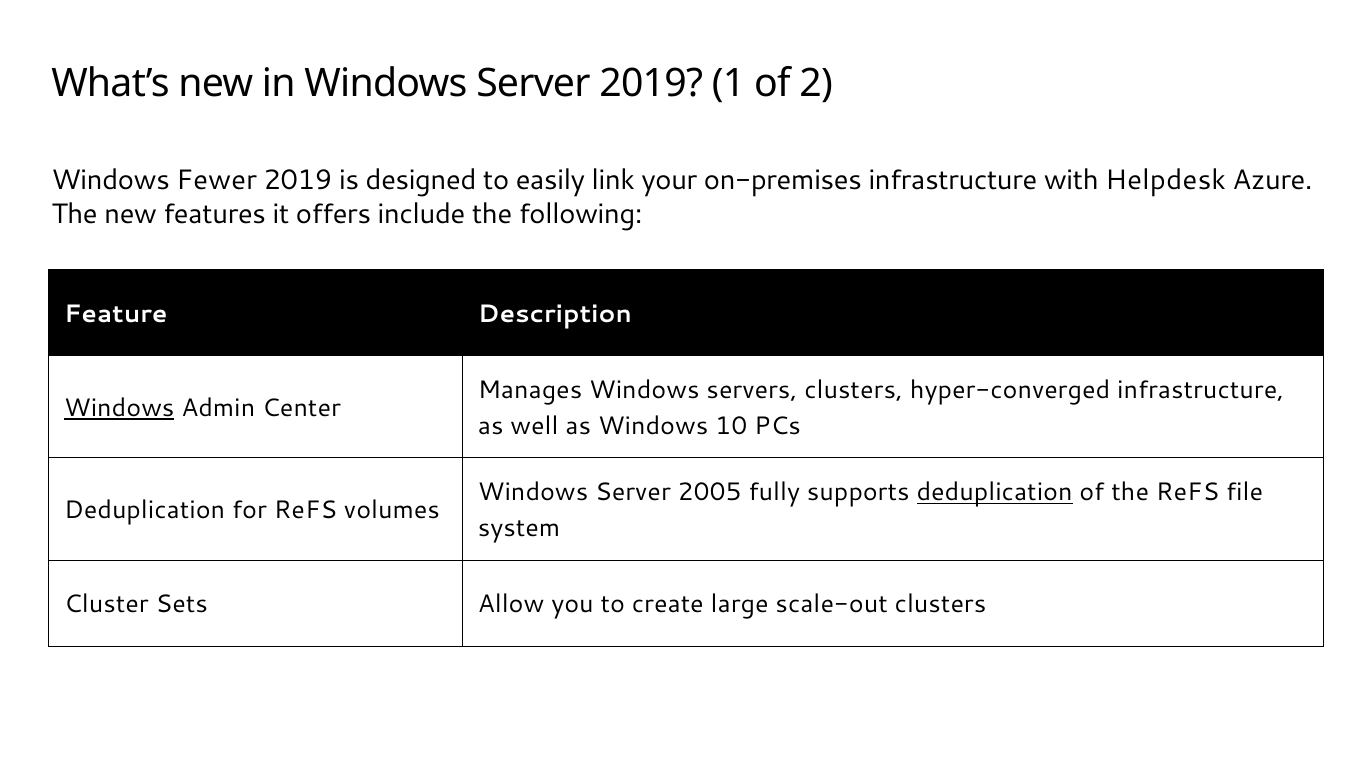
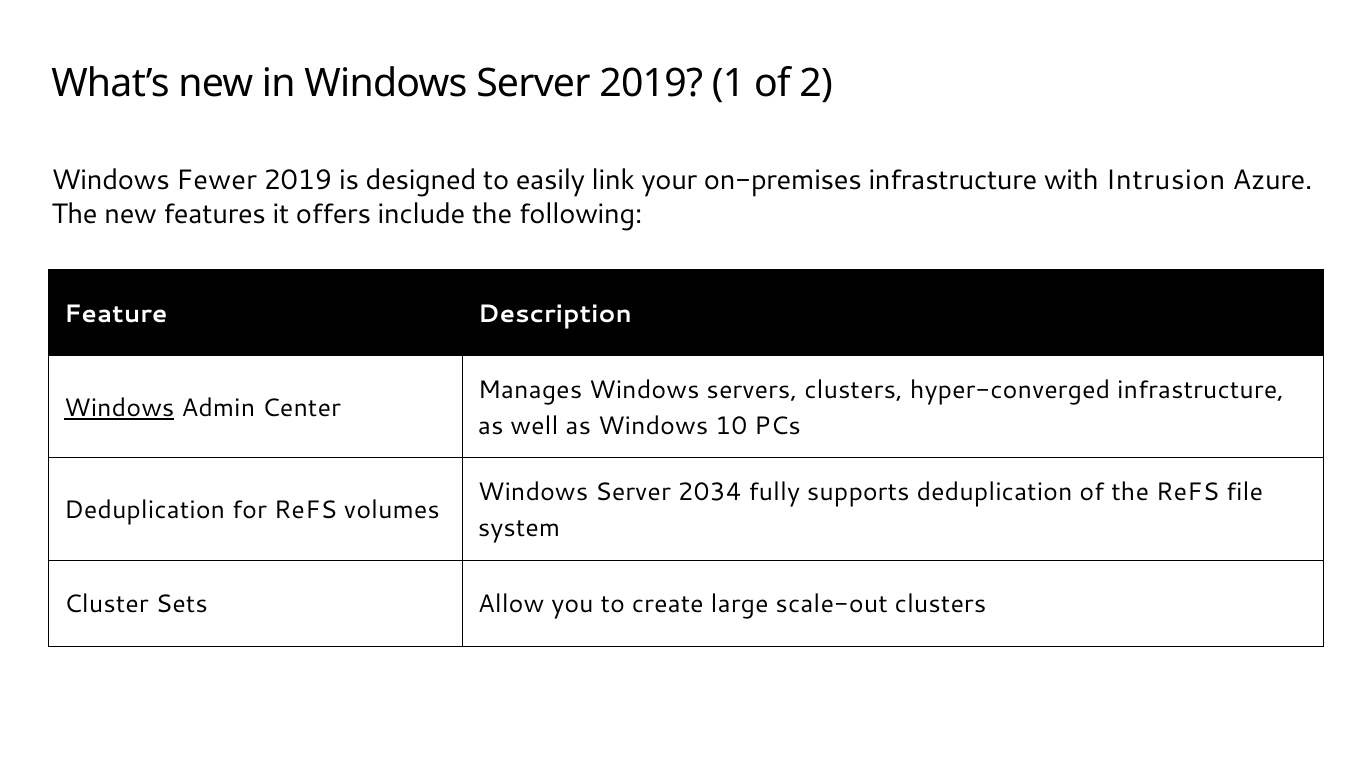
Helpdesk: Helpdesk -> Intrusion
2005: 2005 -> 2034
deduplication at (995, 492) underline: present -> none
